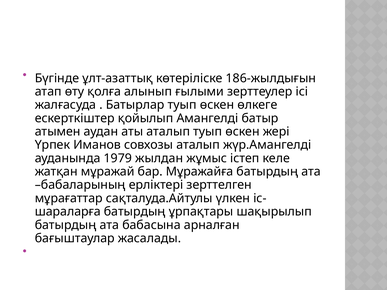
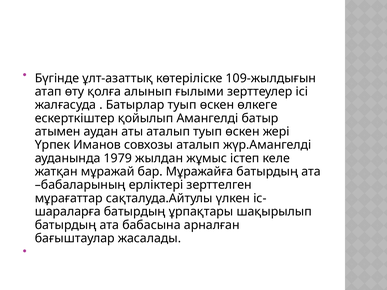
186-жылдығын: 186-жылдығын -> 109-жылдығын
